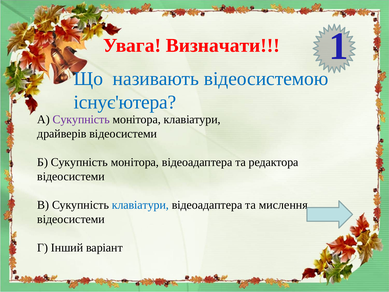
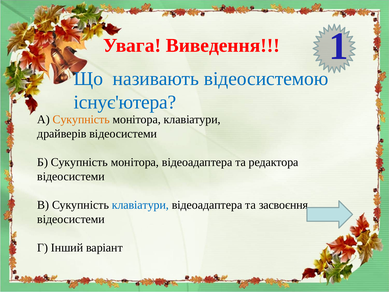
Визначати: Визначати -> Виведення
Сукупність at (81, 119) colour: purple -> orange
мислення: мислення -> засвоєння
